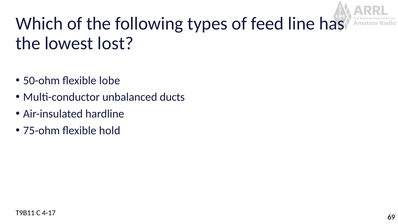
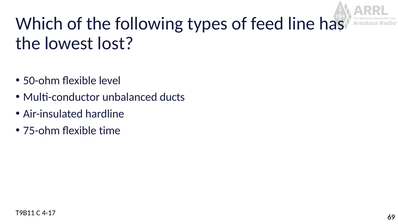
lobe: lobe -> level
hold: hold -> time
